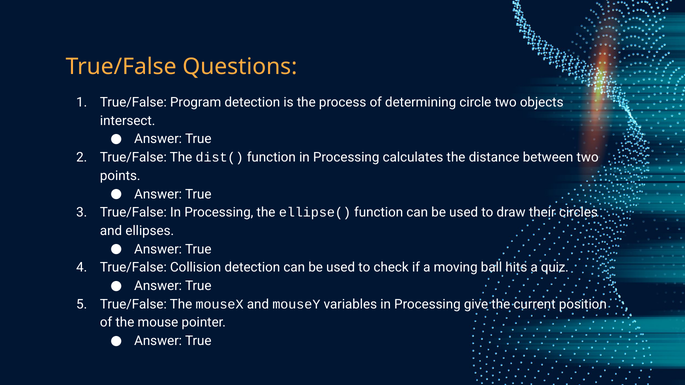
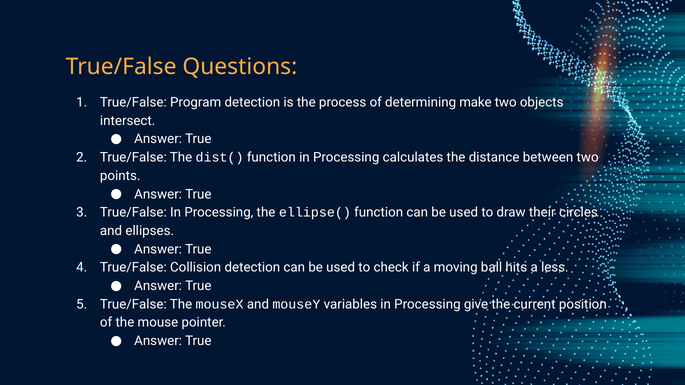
circle: circle -> make
quiz: quiz -> less
